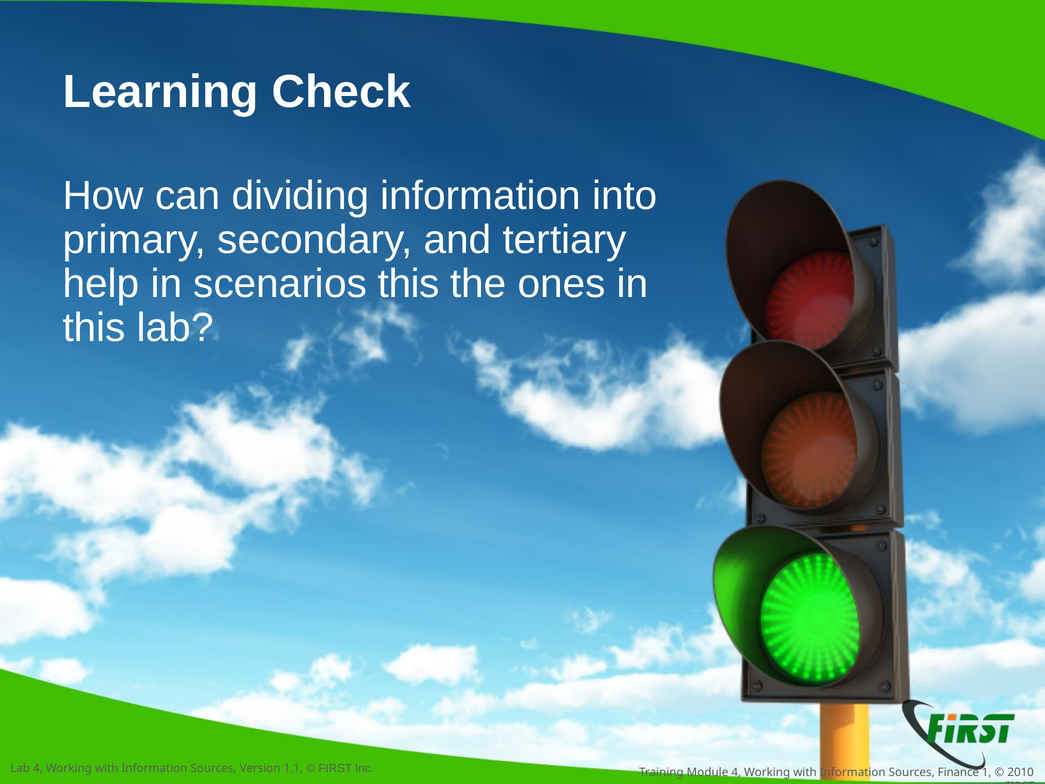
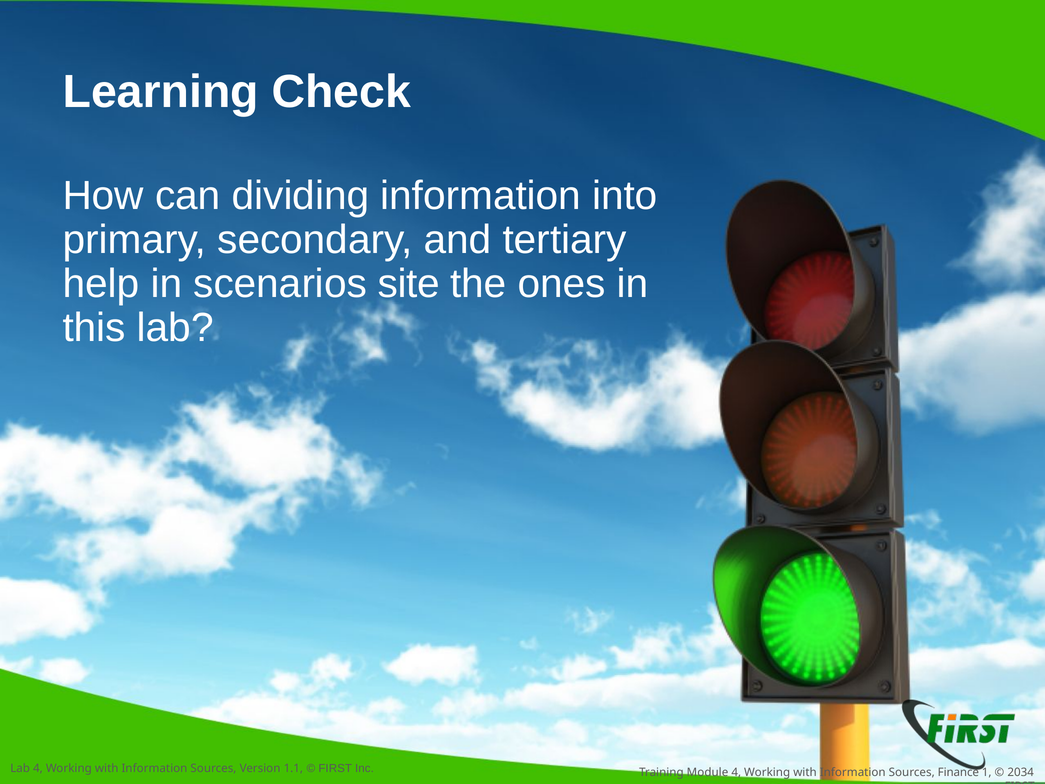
scenarios this: this -> site
2010: 2010 -> 2034
